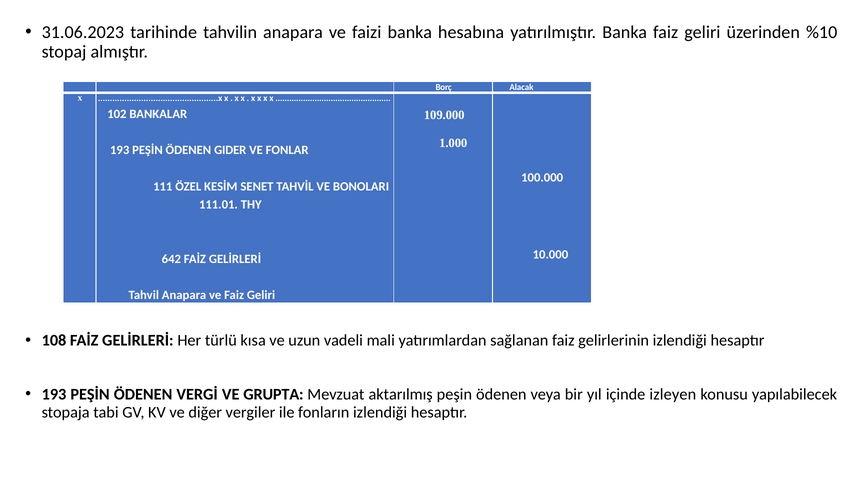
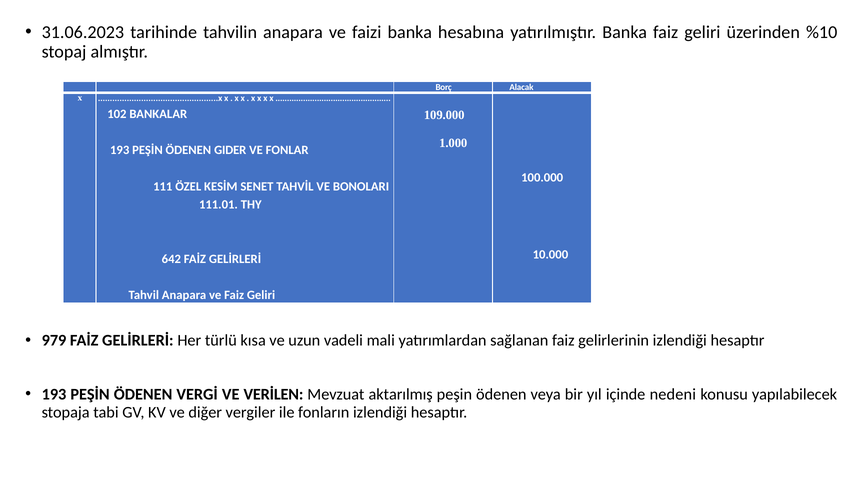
108: 108 -> 979
GRUPTA: GRUPTA -> VERİLEN
izleyen: izleyen -> nedeni
